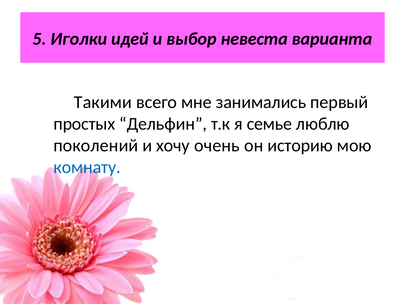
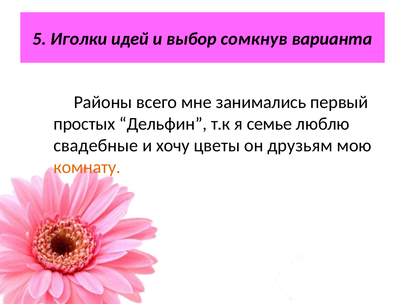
невеста: невеста -> сомкнув
Такими: Такими -> Районы
поколений: поколений -> свадебные
очень: очень -> цветы
историю: историю -> друзьям
комнату colour: blue -> orange
